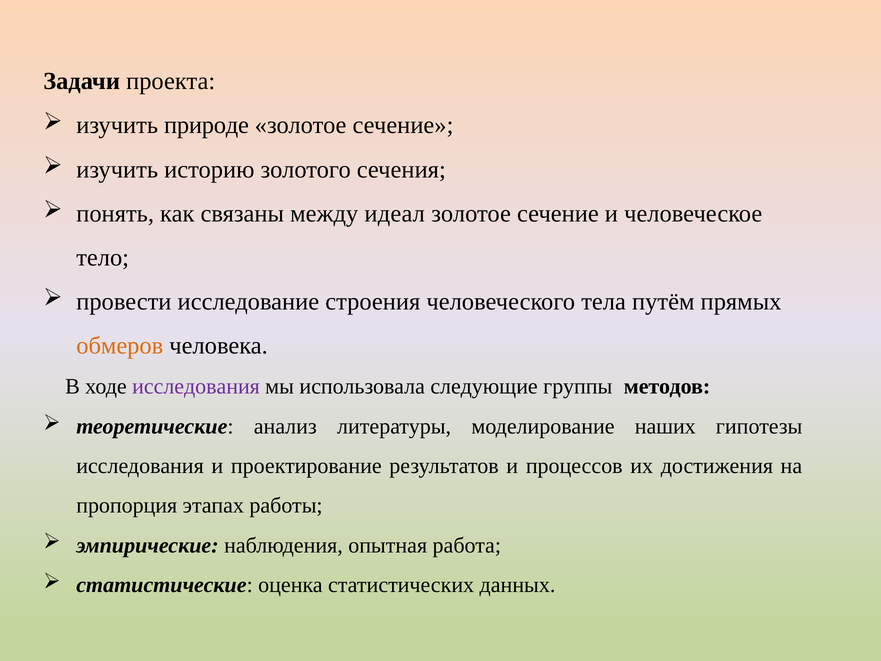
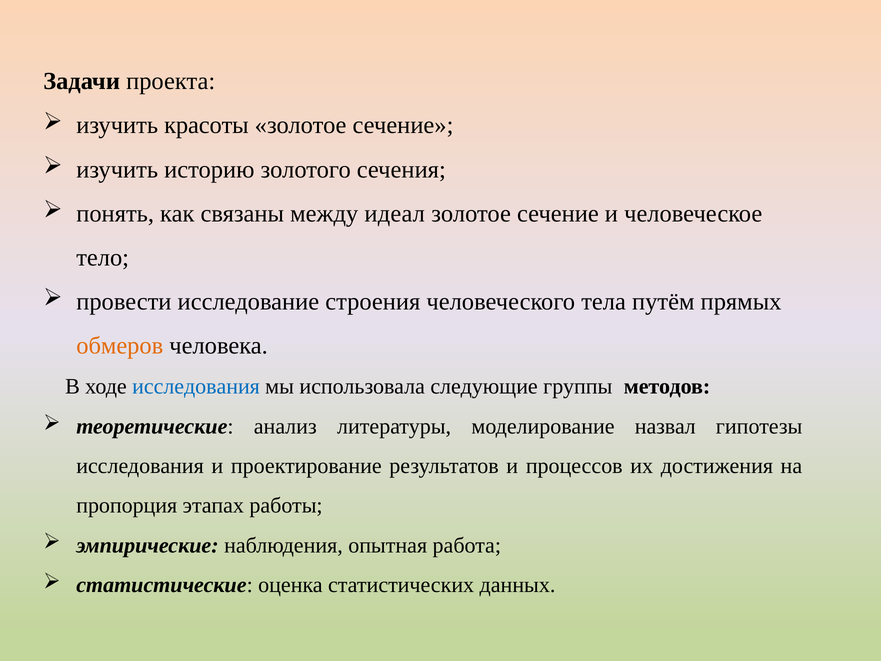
природе: природе -> красоты
исследования at (196, 387) colour: purple -> blue
наших: наших -> назвал
